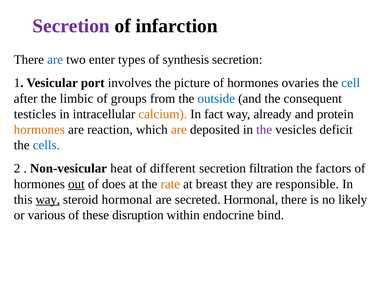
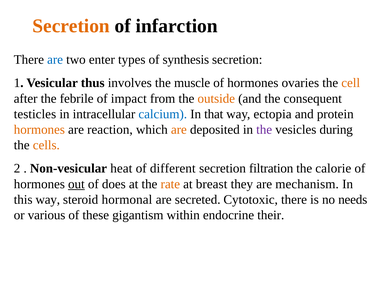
Secretion at (71, 26) colour: purple -> orange
port: port -> thus
picture: picture -> muscle
cell colour: blue -> orange
limbic: limbic -> febrile
groups: groups -> impact
outside colour: blue -> orange
calcium colour: orange -> blue
fact: fact -> that
already: already -> ectopia
deficit: deficit -> during
cells colour: blue -> orange
factors: factors -> calorie
responsible: responsible -> mechanism
way at (48, 199) underline: present -> none
secreted Hormonal: Hormonal -> Cytotoxic
likely: likely -> needs
disruption: disruption -> gigantism
bind: bind -> their
